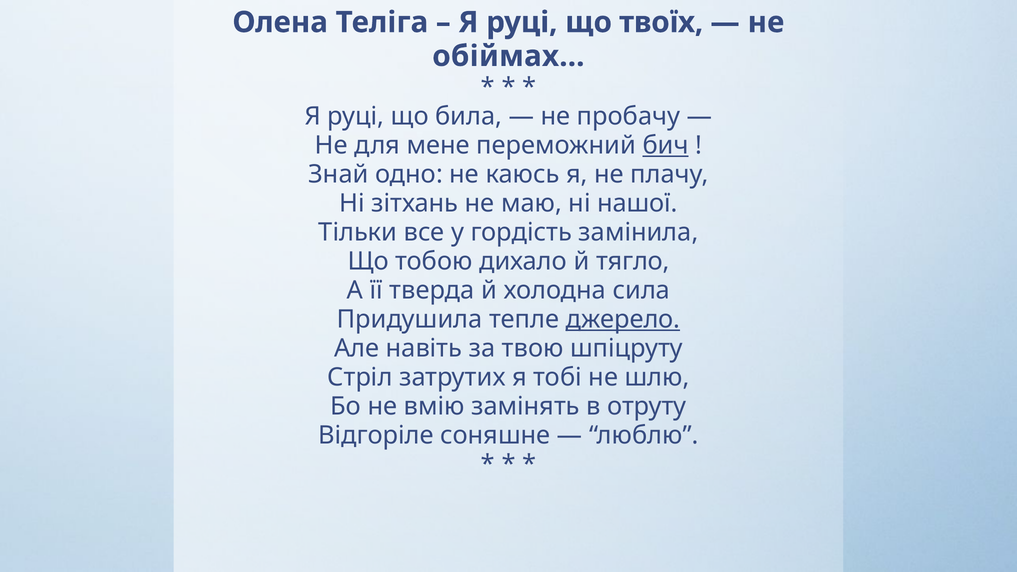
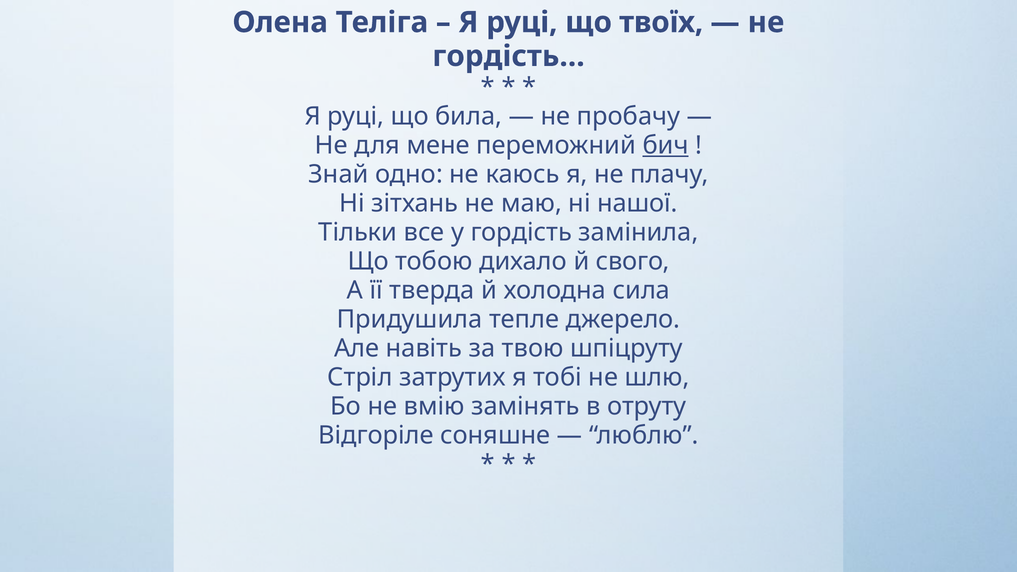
обіймах…: обіймах… -> гордiсть…
тягло: тягло -> свого
джерело underline: present -> none
